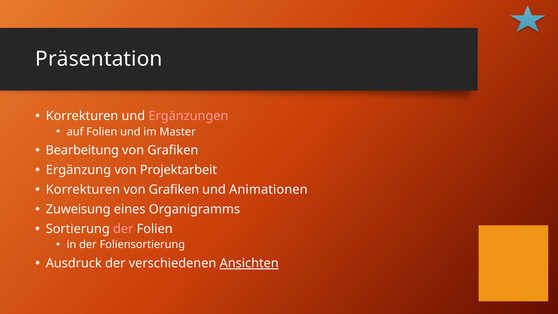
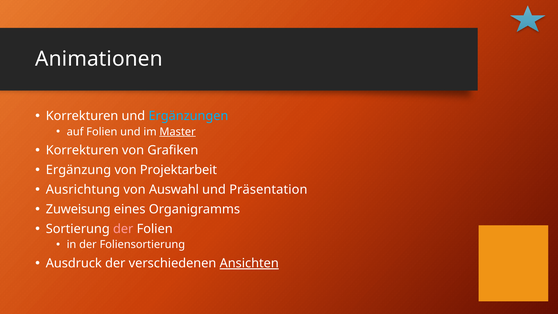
Präsentation: Präsentation -> Animationen
Ergänzungen colour: pink -> light blue
Master underline: none -> present
Bearbeitung at (82, 150): Bearbeitung -> Korrekturen
Korrekturen at (83, 190): Korrekturen -> Ausrichtung
Grafiken at (174, 190): Grafiken -> Auswahl
Animationen: Animationen -> Präsentation
